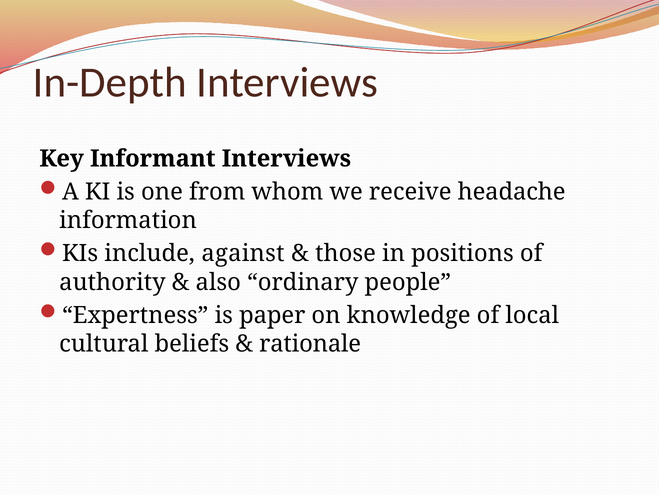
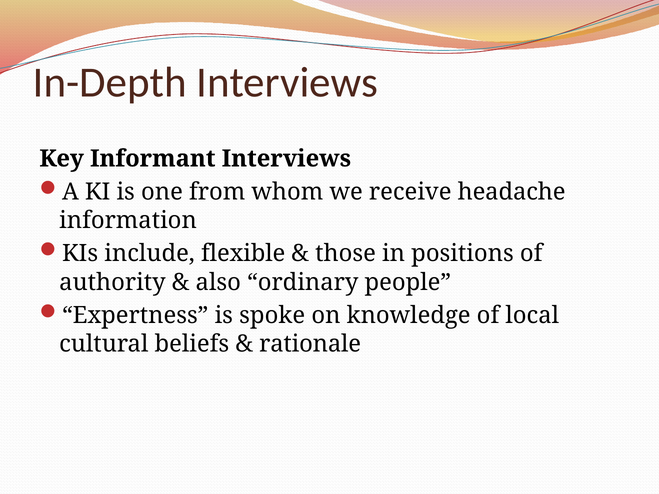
against: against -> flexible
paper: paper -> spoke
